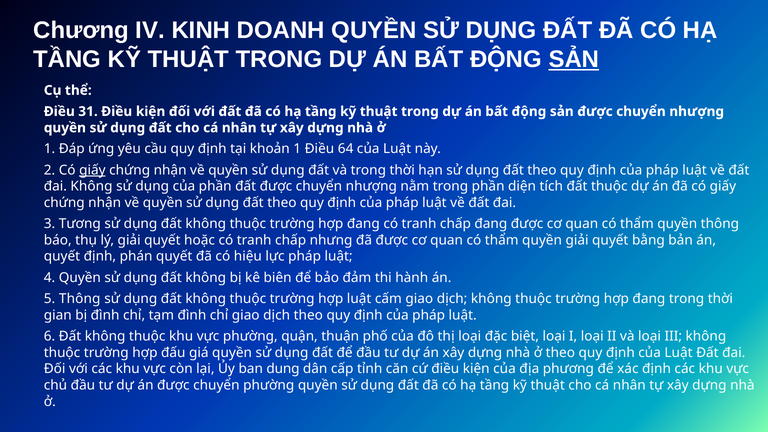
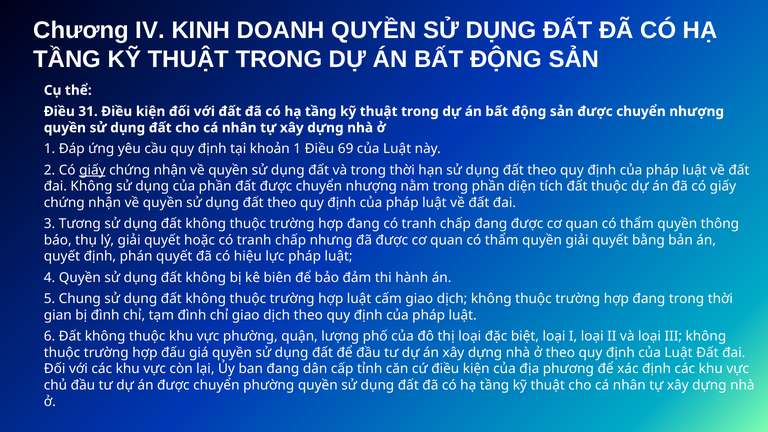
SẢN at (574, 59) underline: present -> none
64: 64 -> 69
5 Thông: Thông -> Chung
thuận: thuận -> lượng
ban dung: dung -> đang
